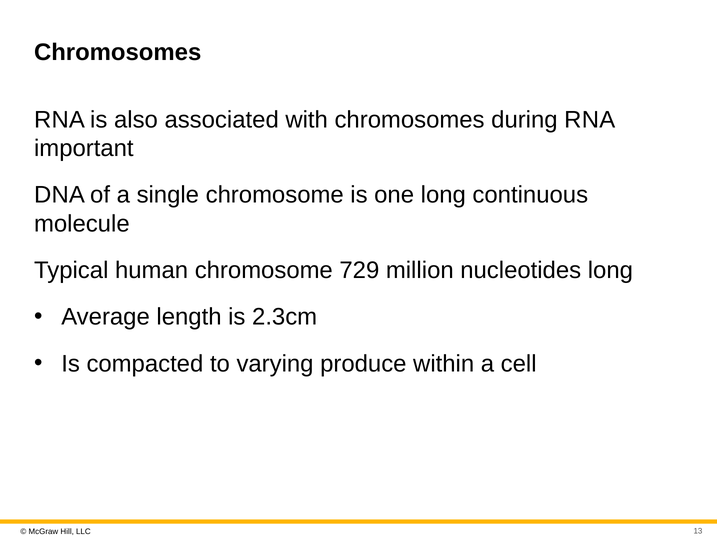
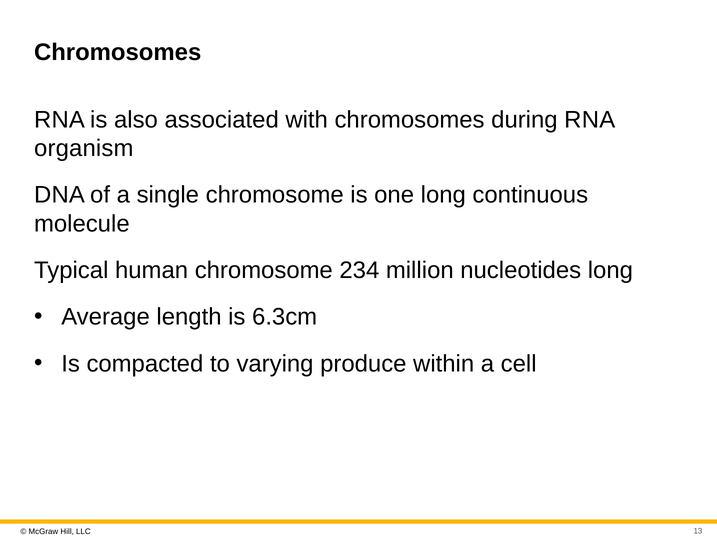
important: important -> organism
729: 729 -> 234
2.3cm: 2.3cm -> 6.3cm
